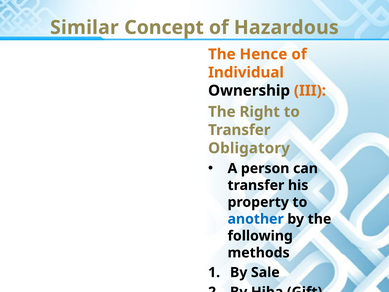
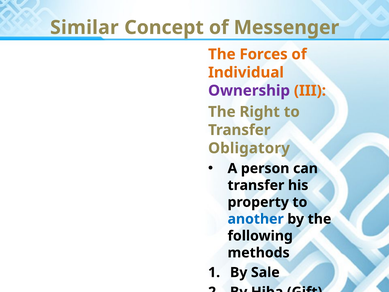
Hazardous: Hazardous -> Messenger
Hence: Hence -> Forces
Ownership colour: black -> purple
